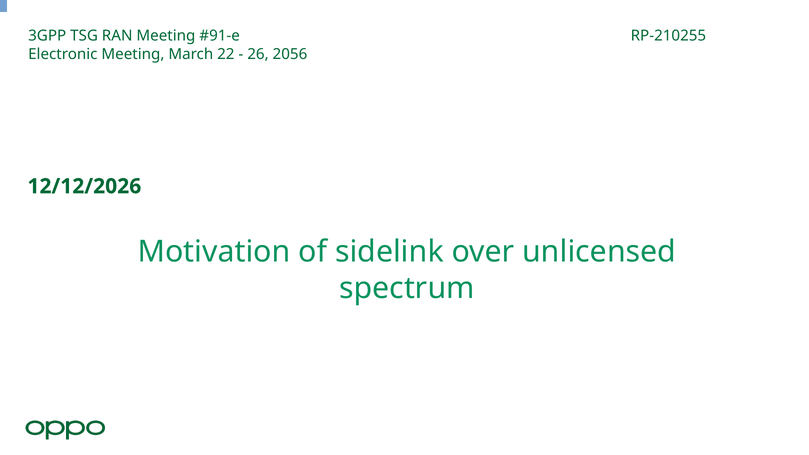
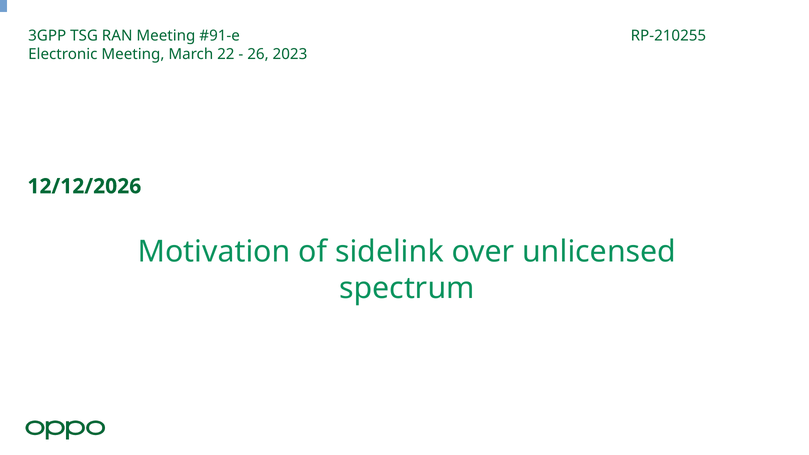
2056: 2056 -> 2023
